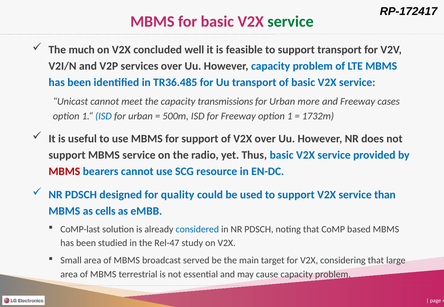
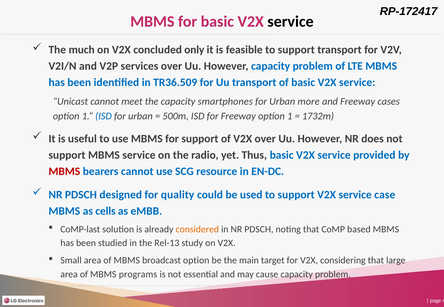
service at (291, 22) colour: green -> black
well: well -> only
TR36.485: TR36.485 -> TR36.509
transmissions: transmissions -> smartphones
than: than -> case
considered colour: blue -> orange
Rel-47: Rel-47 -> Rel-13
broadcast served: served -> option
terrestrial: terrestrial -> programs
